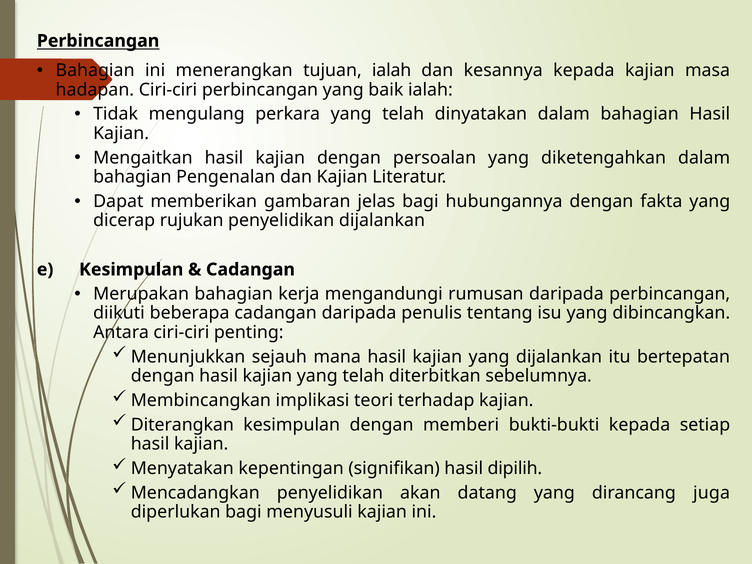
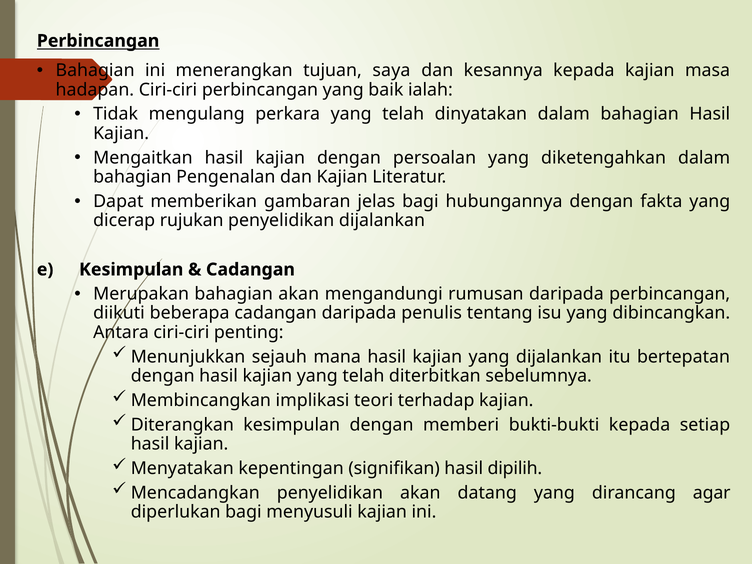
tujuan ialah: ialah -> saya
bahagian kerja: kerja -> akan
juga: juga -> agar
